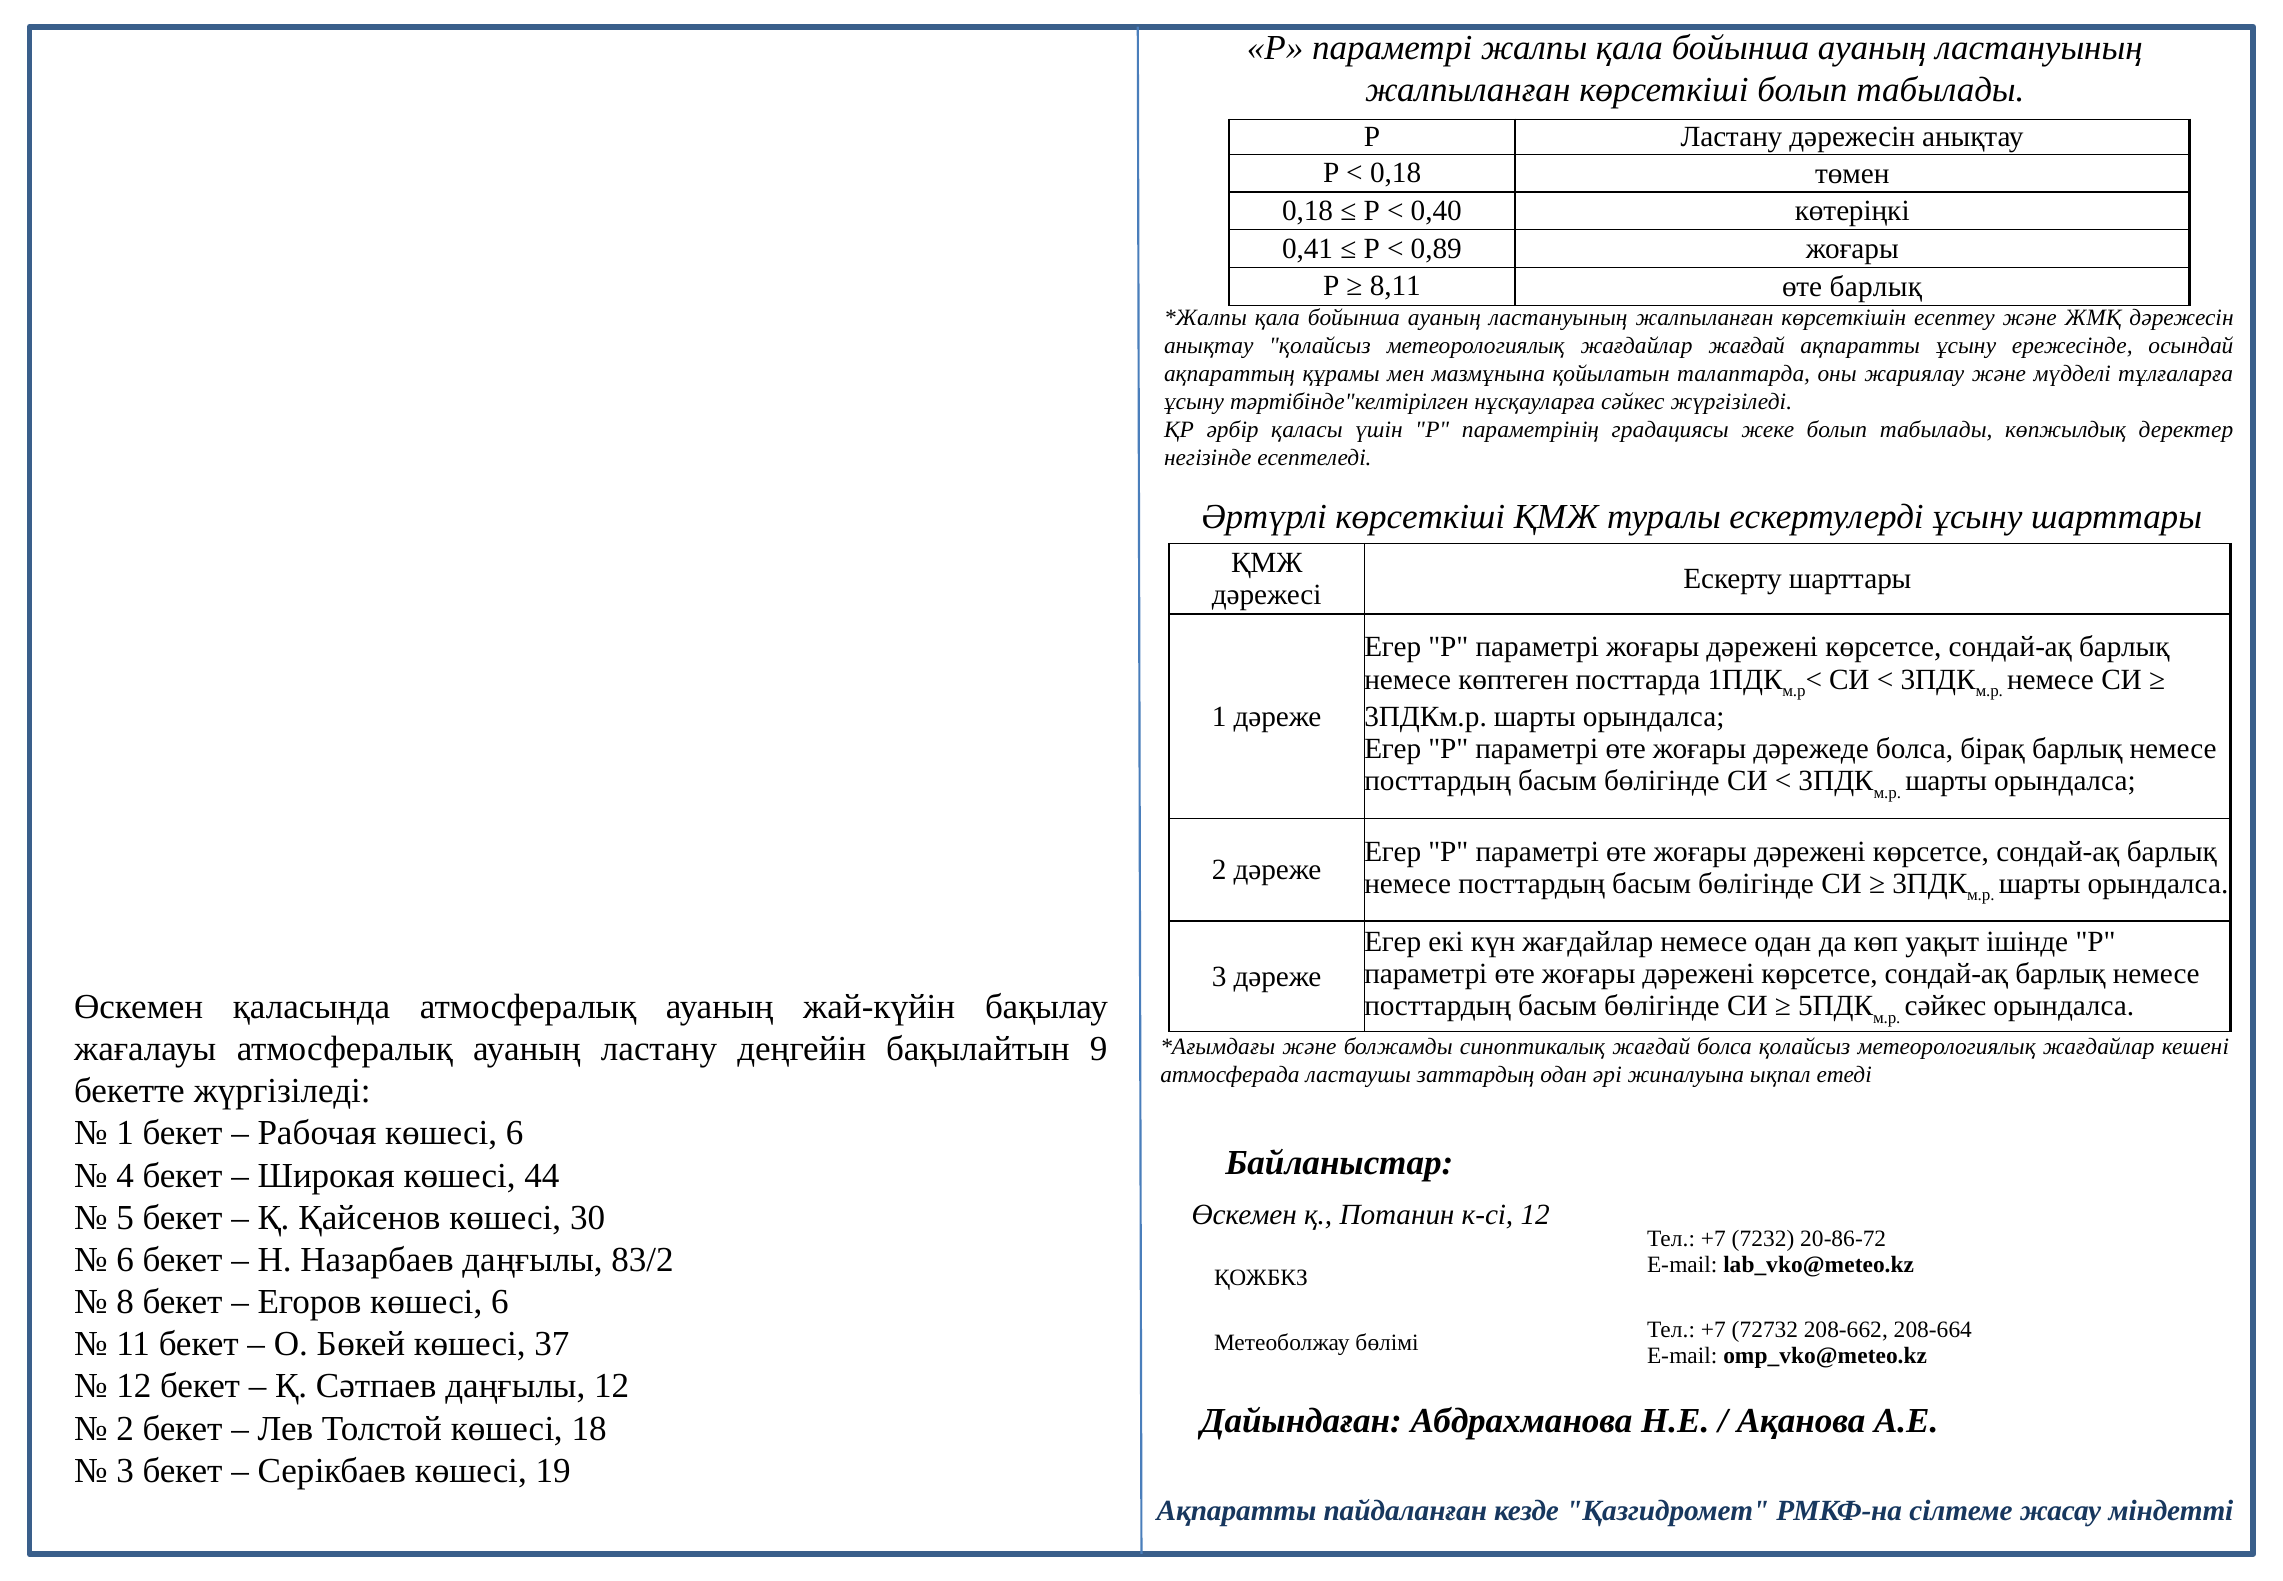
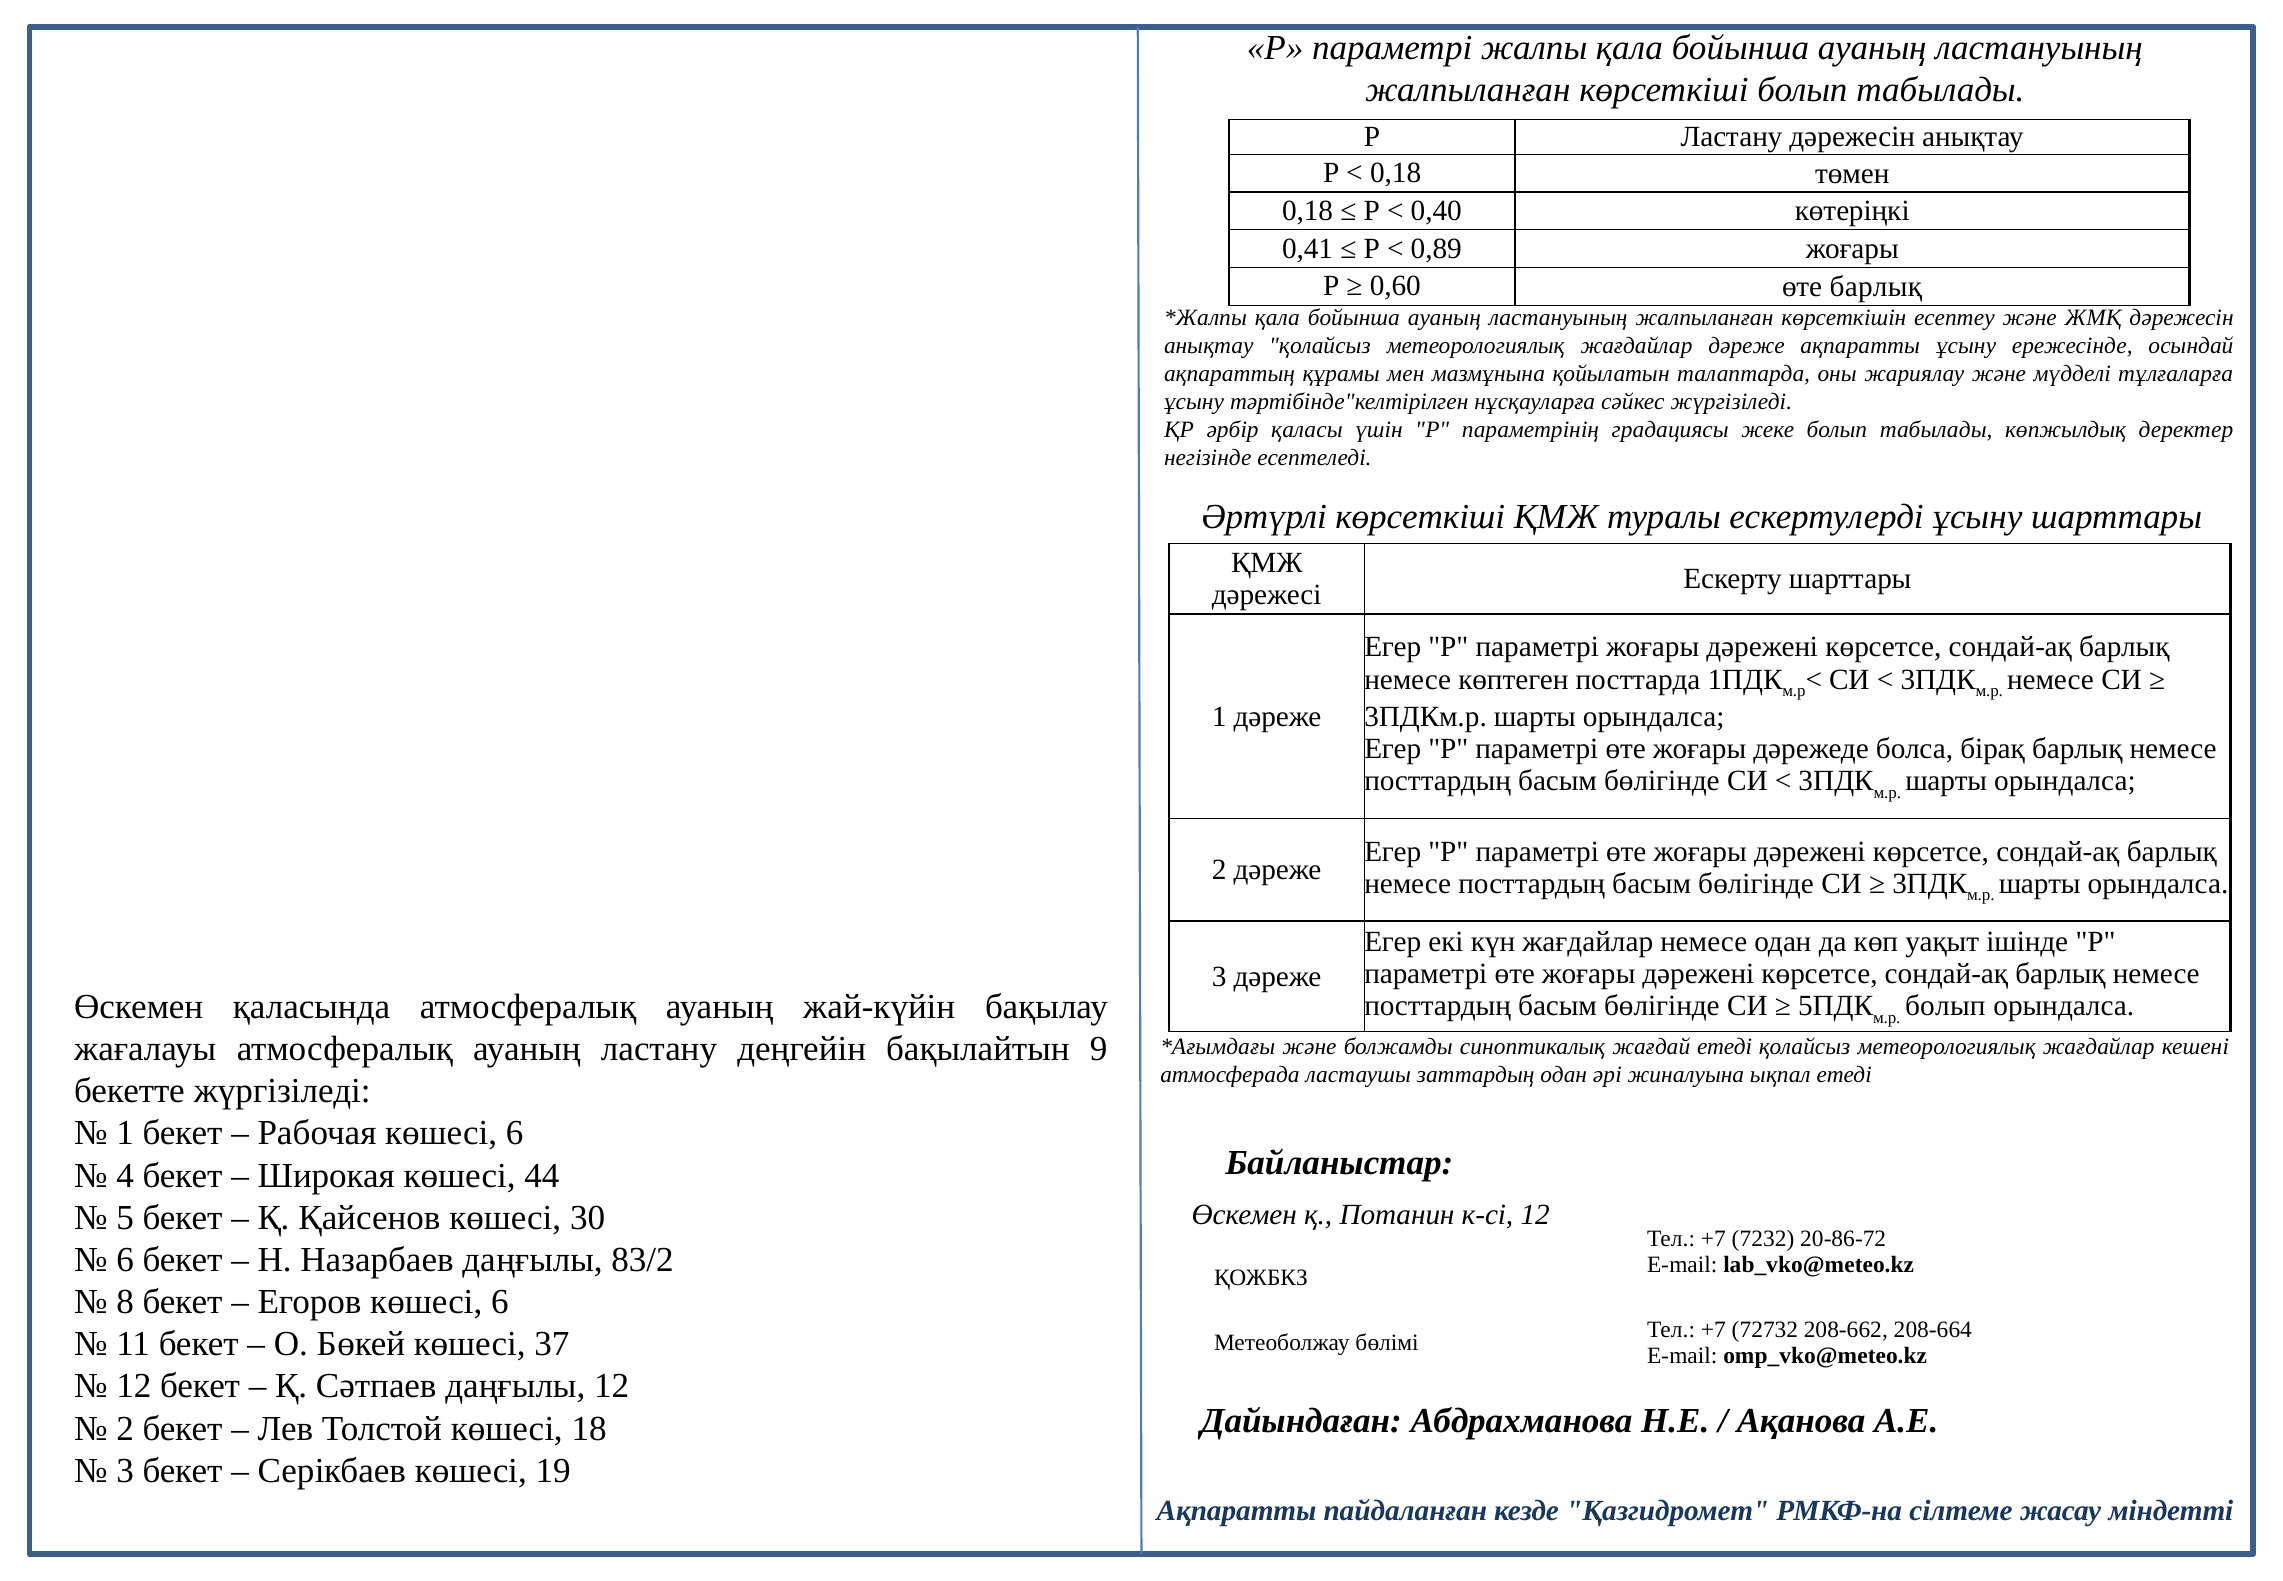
8,11: 8,11 -> 0,60
жағдайлар жағдай: жағдай -> дәреже
сәйкес at (1945, 1006): сәйкес -> болып
жағдай болса: болса -> етеді
